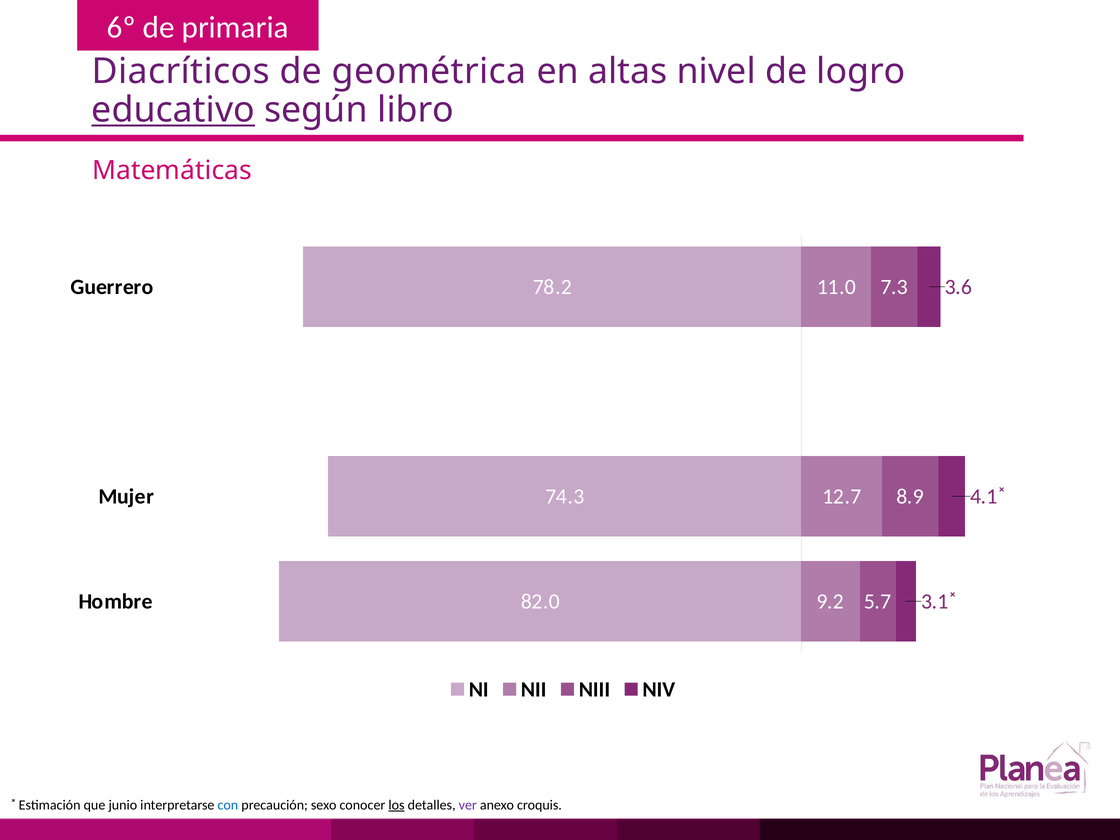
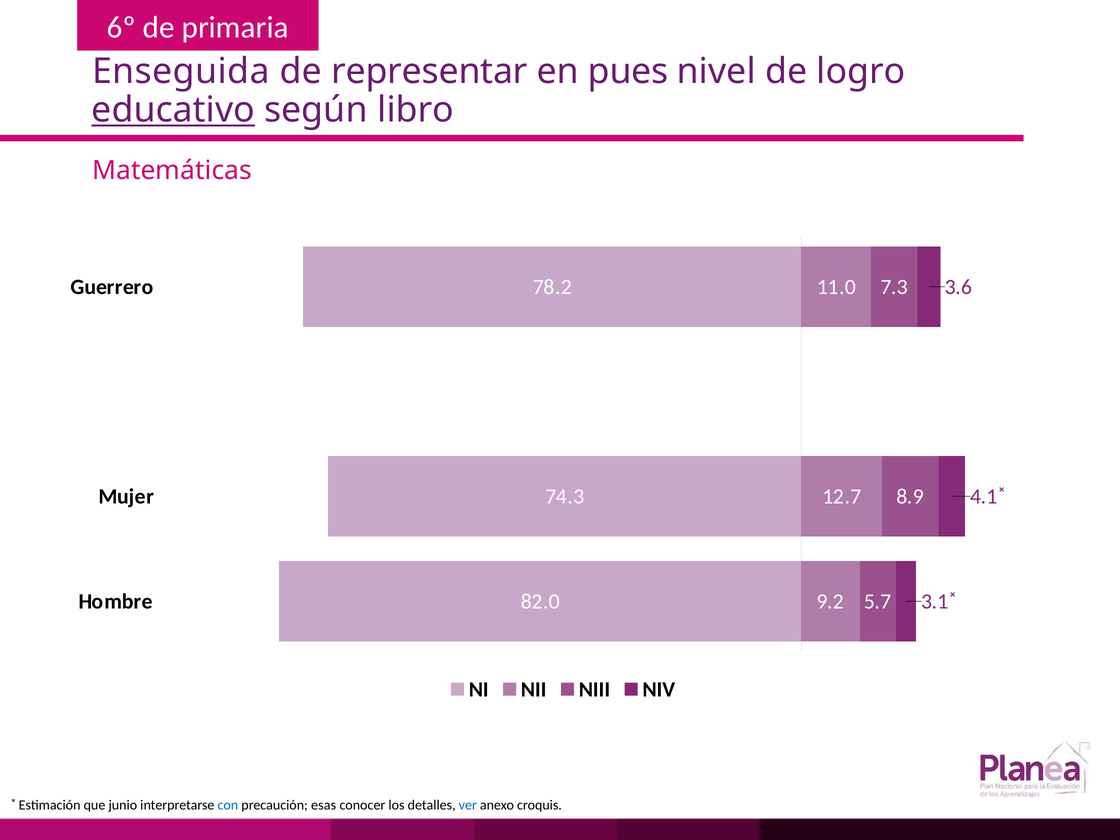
Diacríticos: Diacríticos -> Enseguida
geométrica: geométrica -> representar
altas: altas -> pues
sexo: sexo -> esas
los underline: present -> none
ver colour: purple -> blue
